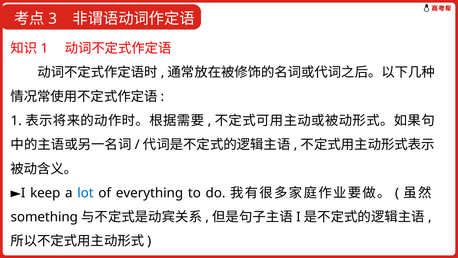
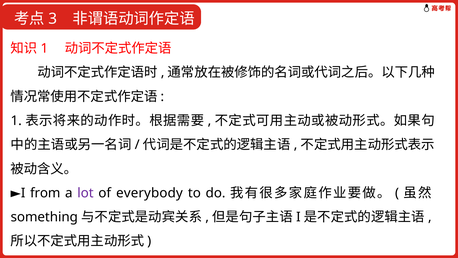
keep: keep -> from
lot colour: blue -> purple
everything: everything -> everybody
